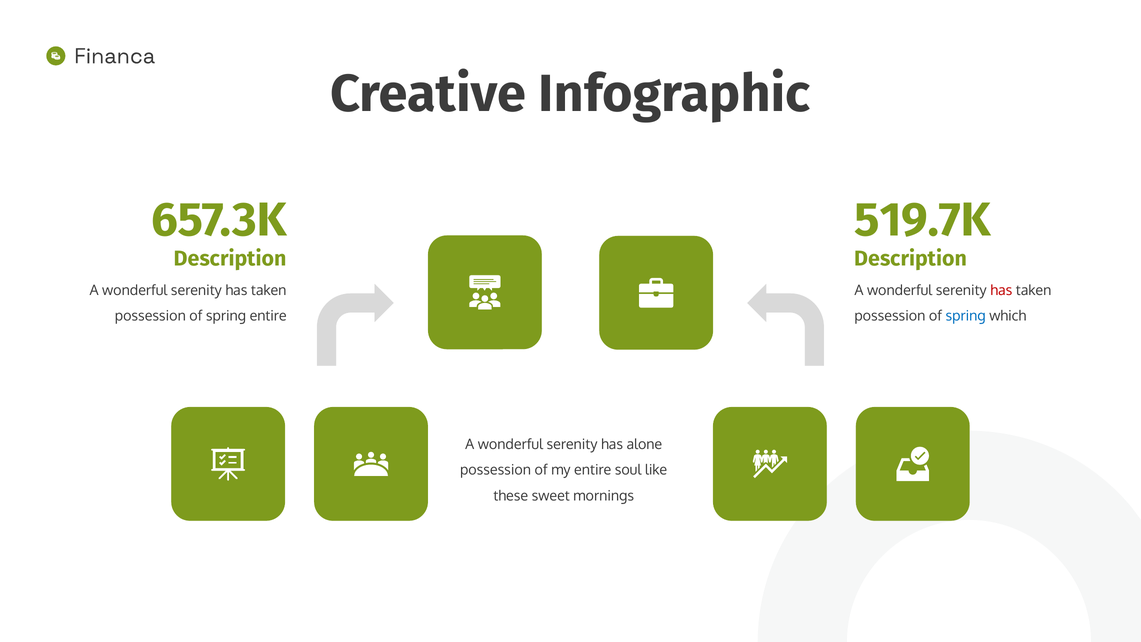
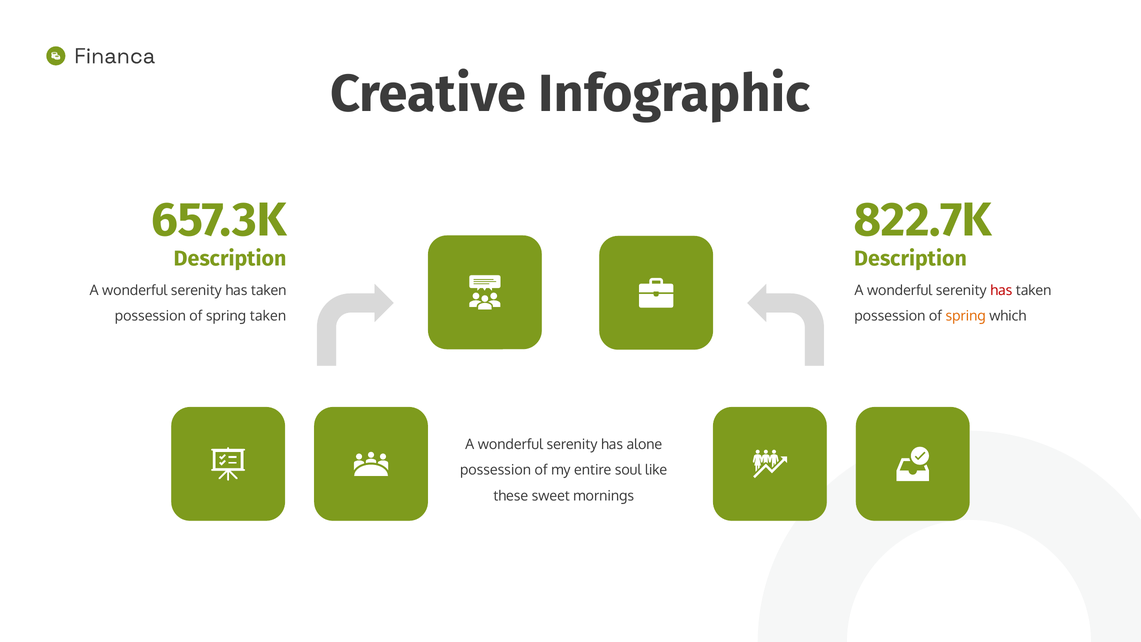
519.7K: 519.7K -> 822.7K
spring entire: entire -> taken
spring at (966, 316) colour: blue -> orange
